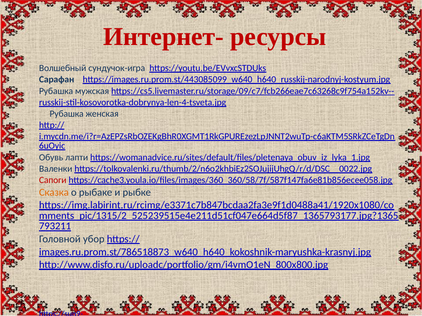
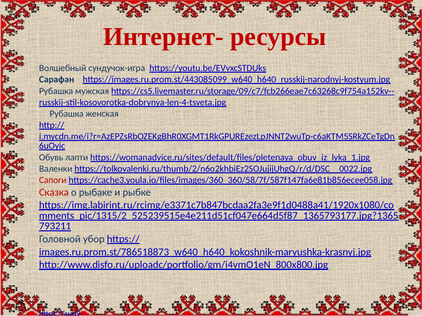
Сказка colour: orange -> red
